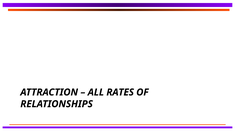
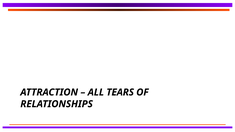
RATES: RATES -> TEARS
